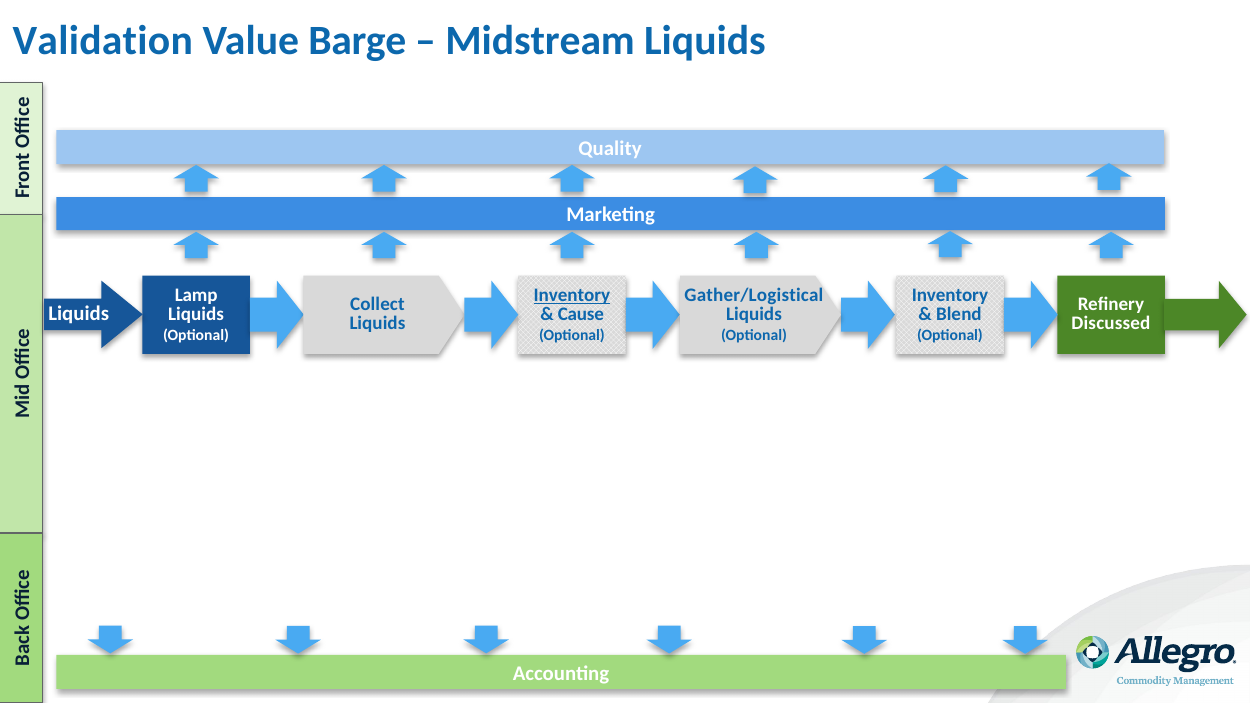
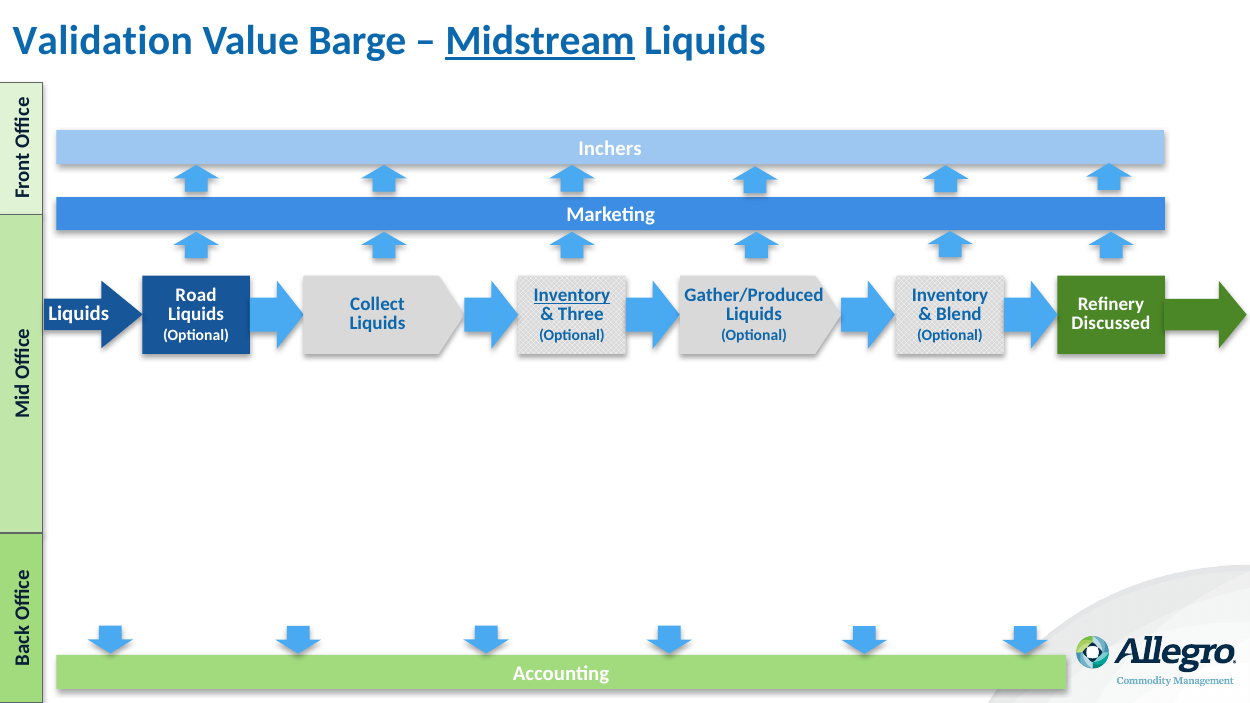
Midstream underline: none -> present
Quality: Quality -> Inchers
Lamp: Lamp -> Road
Gather/Logistical: Gather/Logistical -> Gather/Produced
Cause: Cause -> Three
